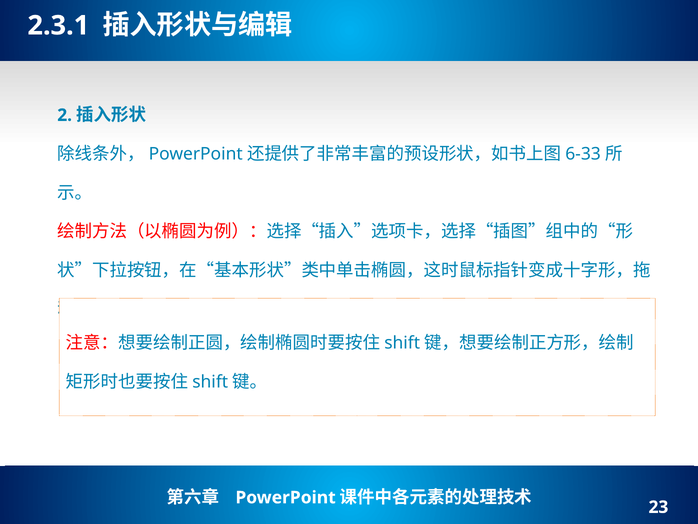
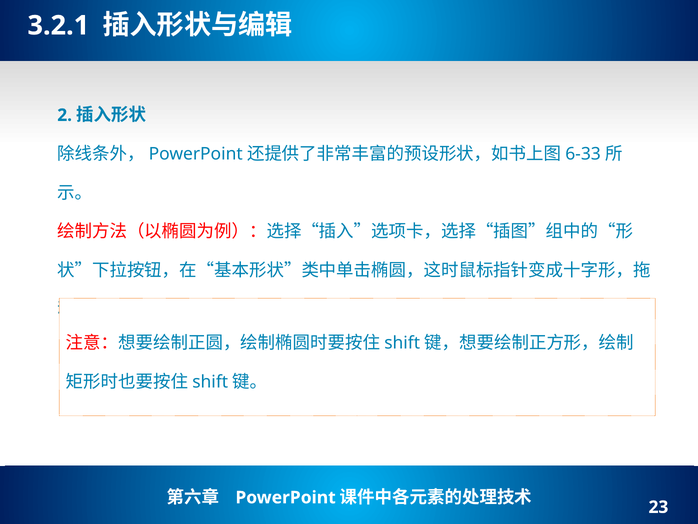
2.3.1: 2.3.1 -> 3.2.1
